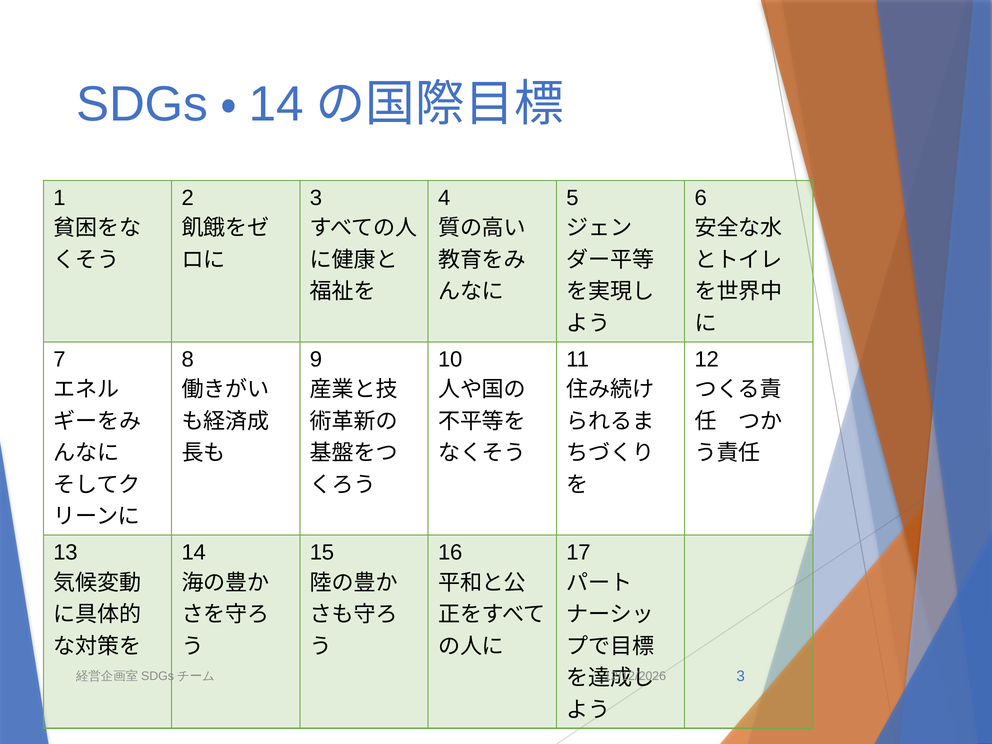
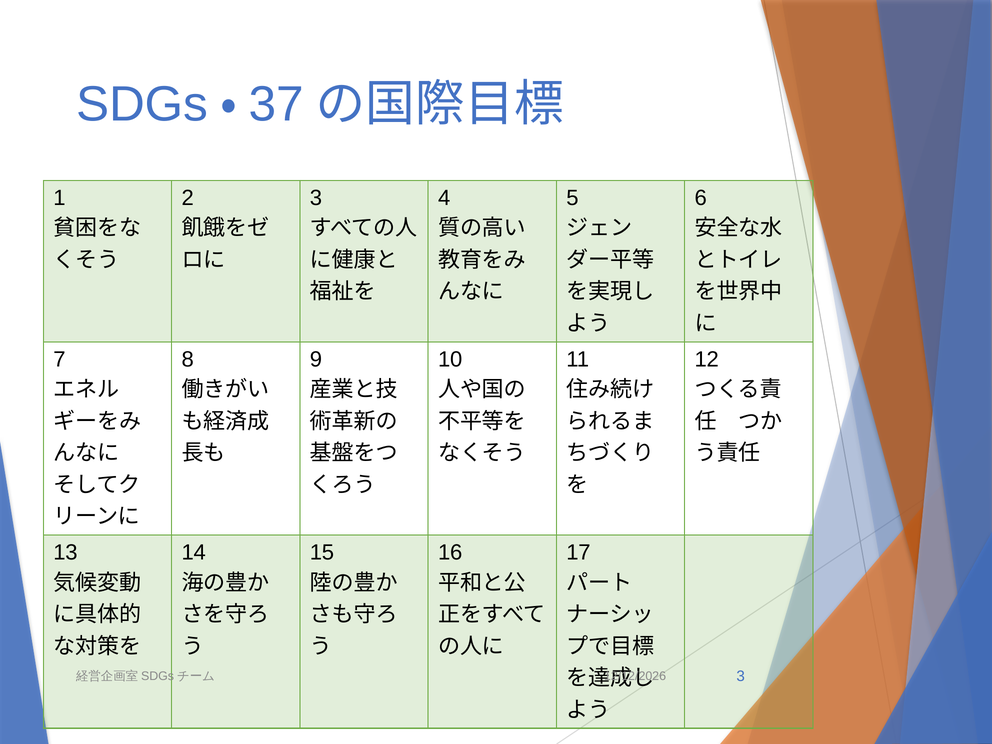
14 at (276, 104): 14 -> 37
